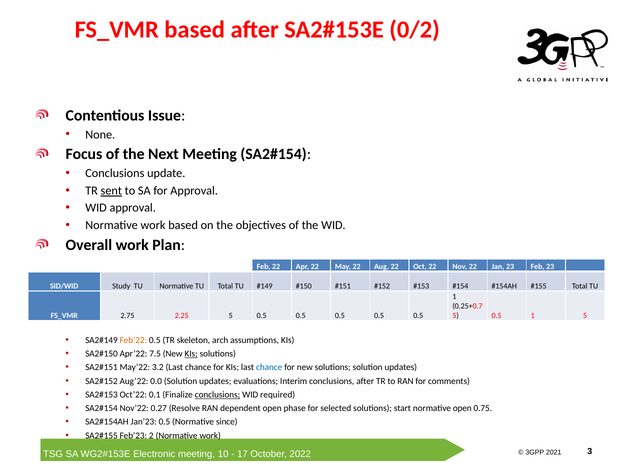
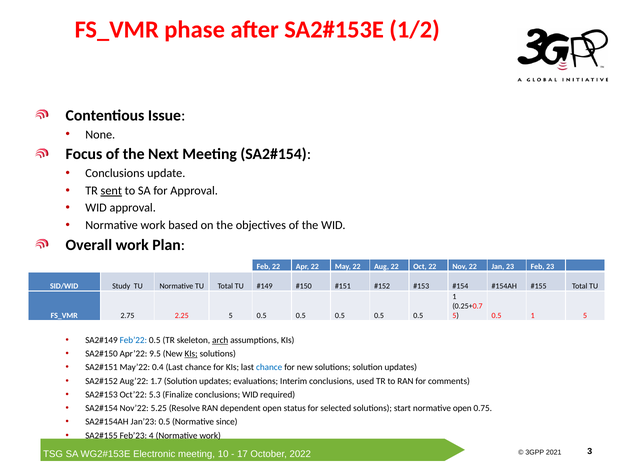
FS_VMR based: based -> phase
0/2: 0/2 -> 1/2
Feb’22 colour: orange -> blue
arch underline: none -> present
7.5: 7.5 -> 9.5
3.2: 3.2 -> 0.4
0.0: 0.0 -> 1.7
conclusions after: after -> used
0.1: 0.1 -> 5.3
conclusions at (217, 394) underline: present -> none
0.27: 0.27 -> 5.25
phase: phase -> status
2: 2 -> 4
